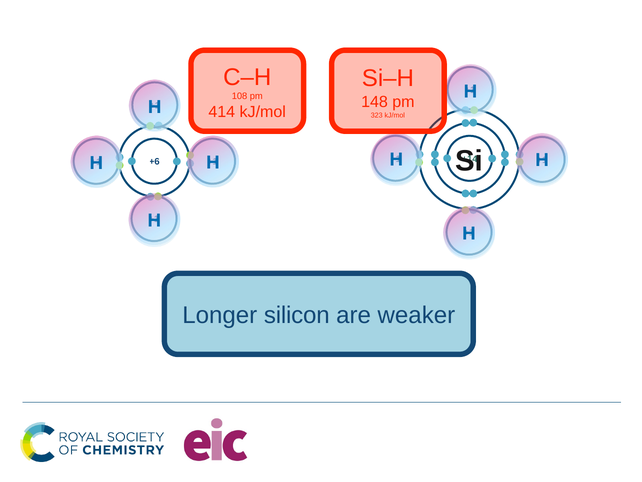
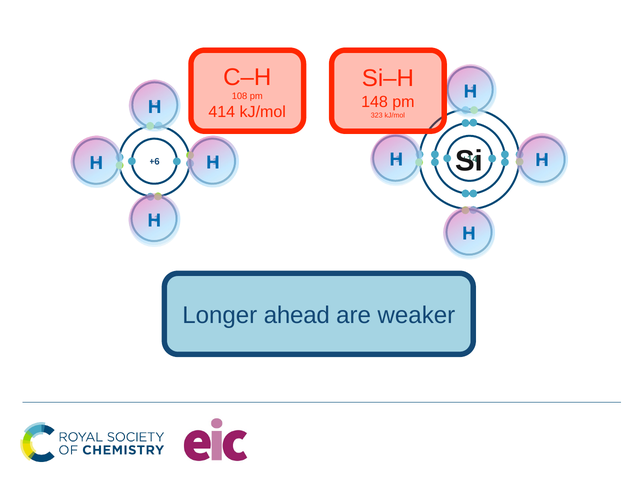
silicon: silicon -> ahead
